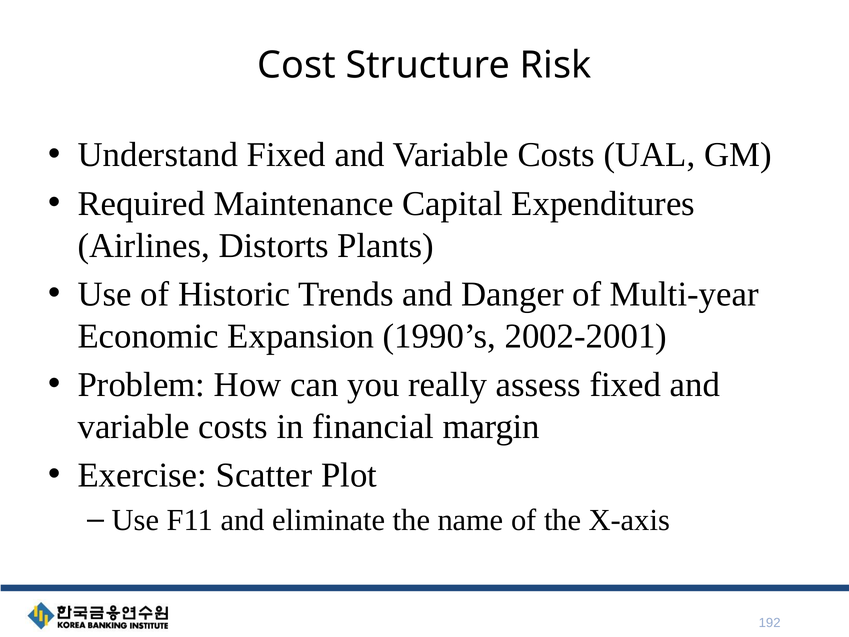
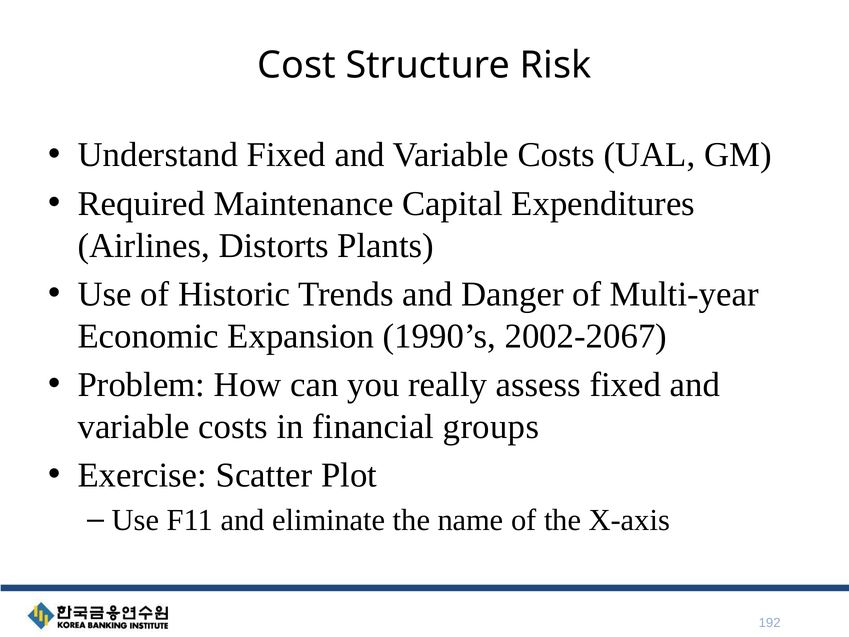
2002-2001: 2002-2001 -> 2002-2067
margin: margin -> groups
